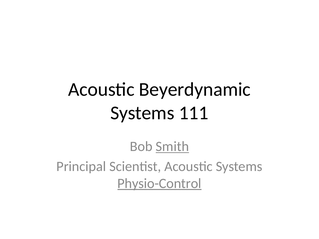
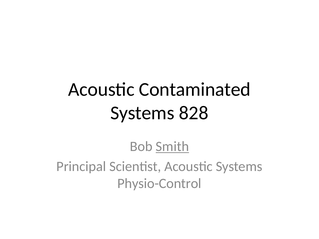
Beyerdynamic: Beyerdynamic -> Contaminated
111: 111 -> 828
Physio-Control underline: present -> none
